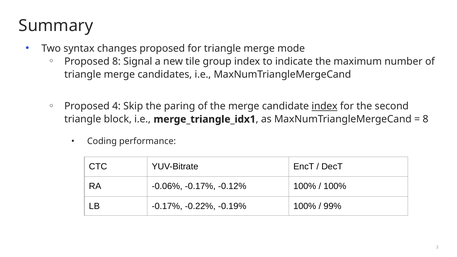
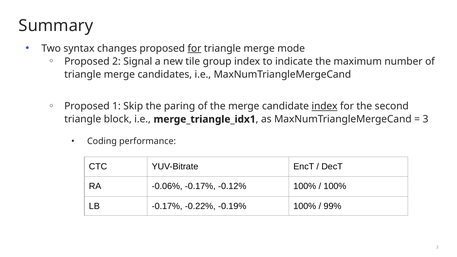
for at (194, 48) underline: none -> present
Proposed 8: 8 -> 2
4: 4 -> 1
8 at (426, 119): 8 -> 3
